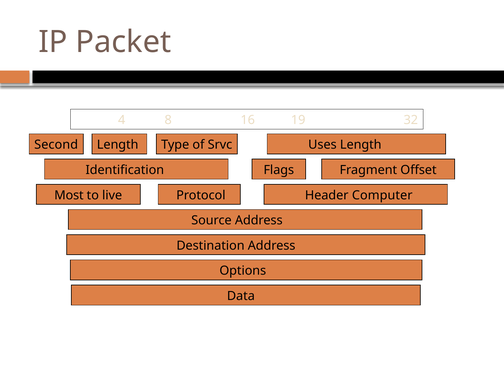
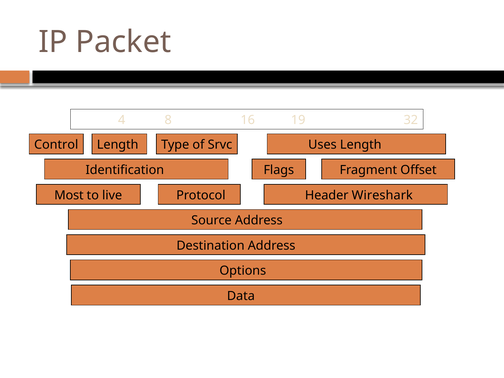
Second: Second -> Control
Computer: Computer -> Wireshark
